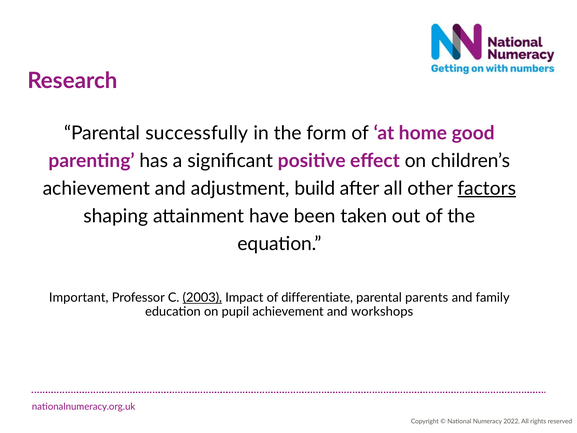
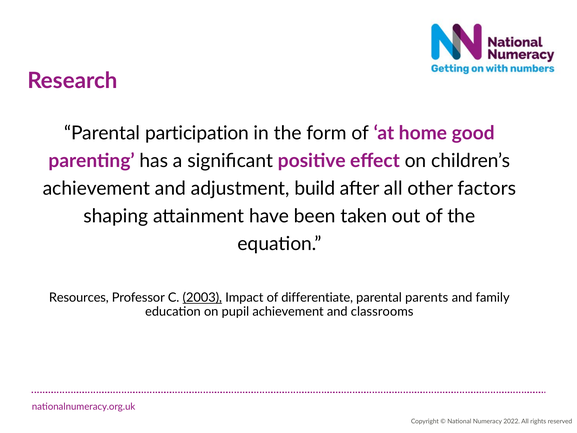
successfully: successfully -> participation
factors underline: present -> none
Important: Important -> Resources
workshops: workshops -> classrooms
